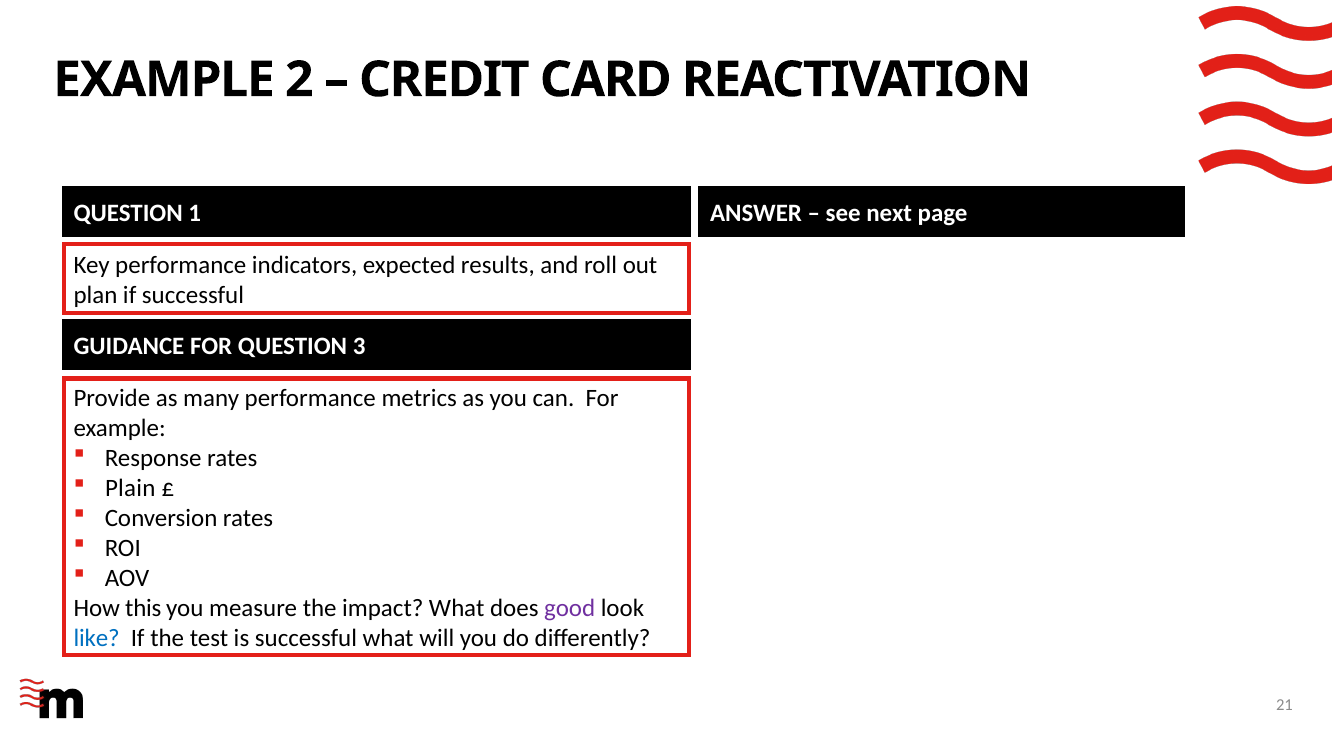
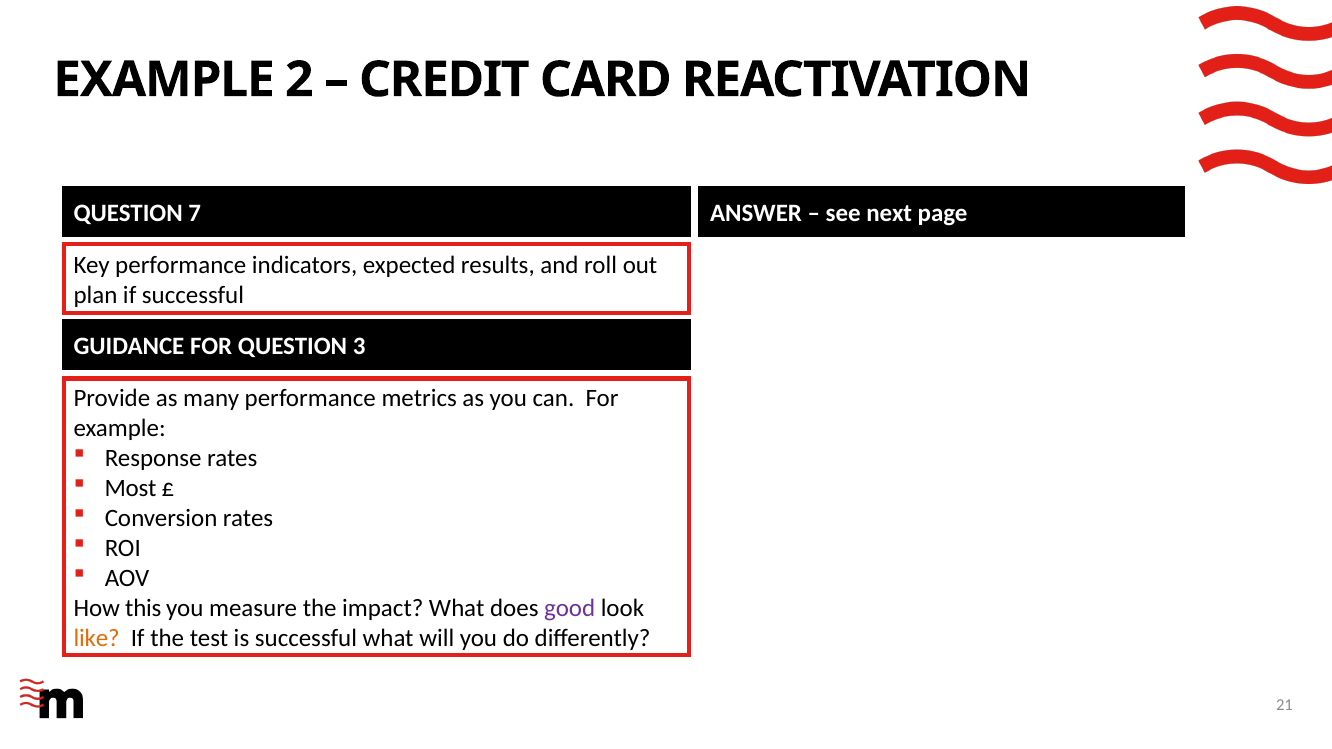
1: 1 -> 7
Plain: Plain -> Most
like colour: blue -> orange
